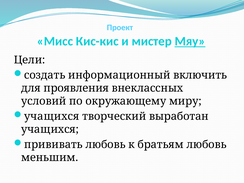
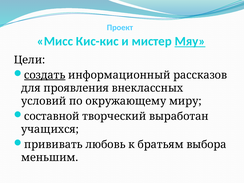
создать underline: none -> present
включить: включить -> рассказов
учащихся at (52, 116): учащихся -> составной
братьям любовь: любовь -> выбора
